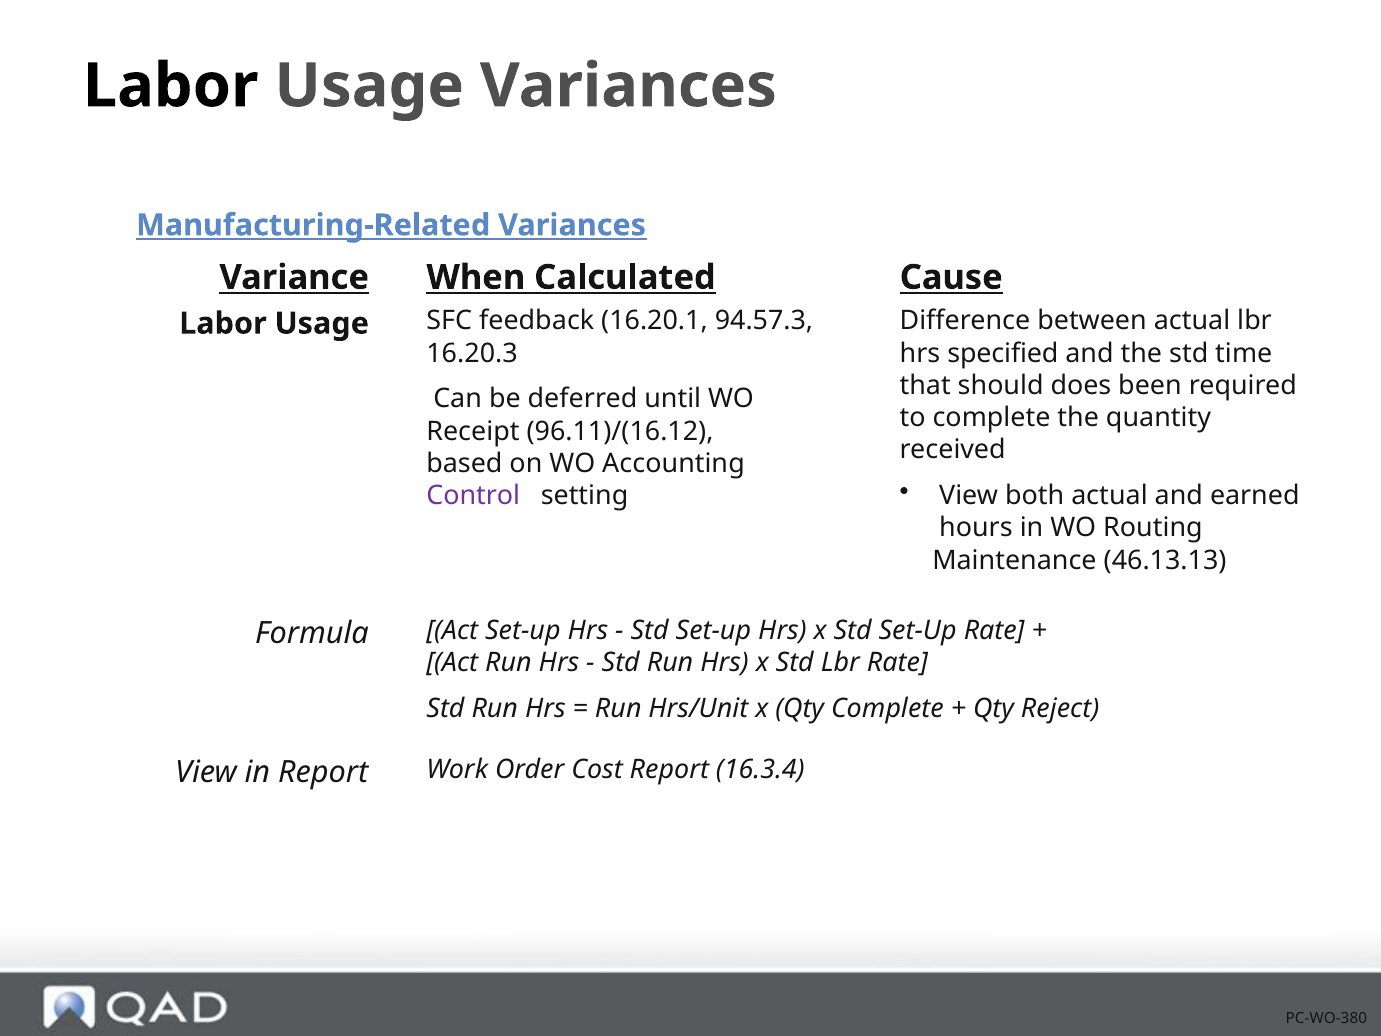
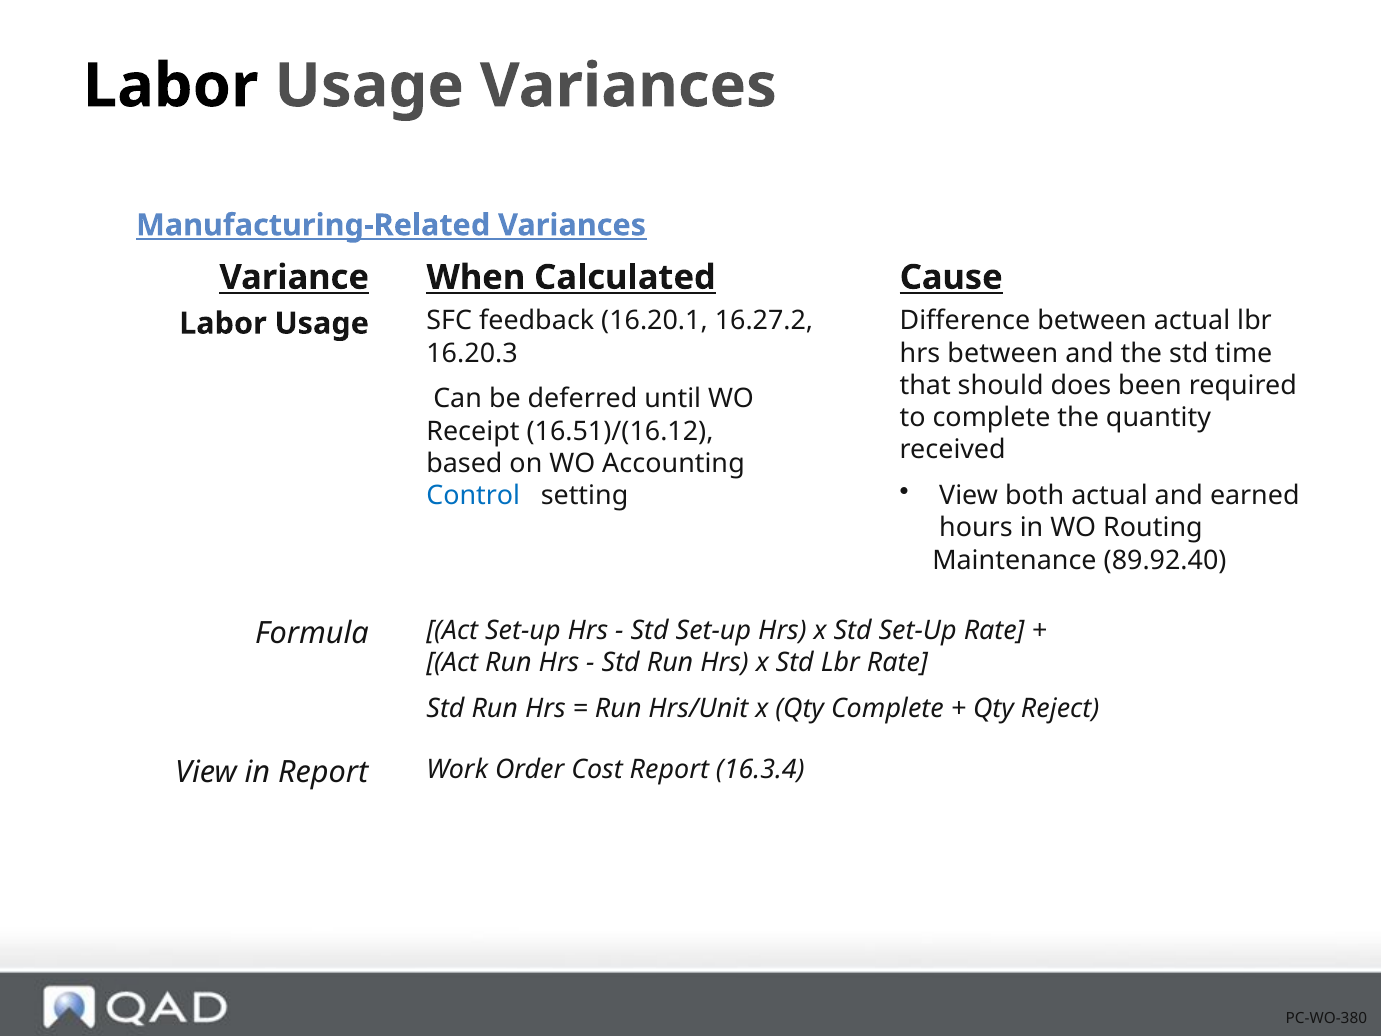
94.57.3: 94.57.3 -> 16.27.2
hrs specified: specified -> between
96.11)/(16.12: 96.11)/(16.12 -> 16.51)/(16.12
Control colour: purple -> blue
46.13.13: 46.13.13 -> 89.92.40
